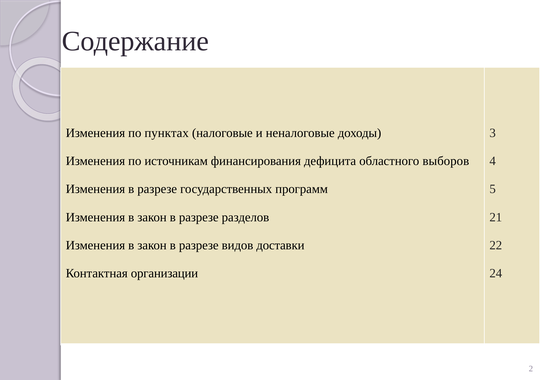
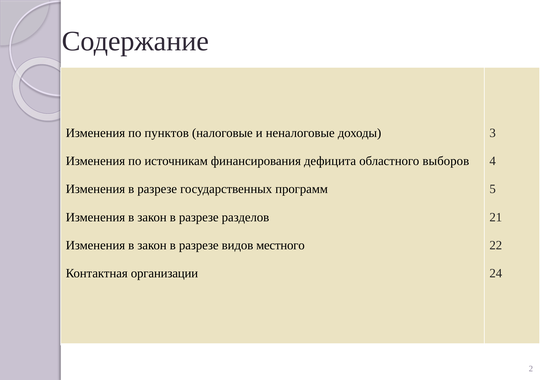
пунктах: пунктах -> пунктов
доставки: доставки -> местного
